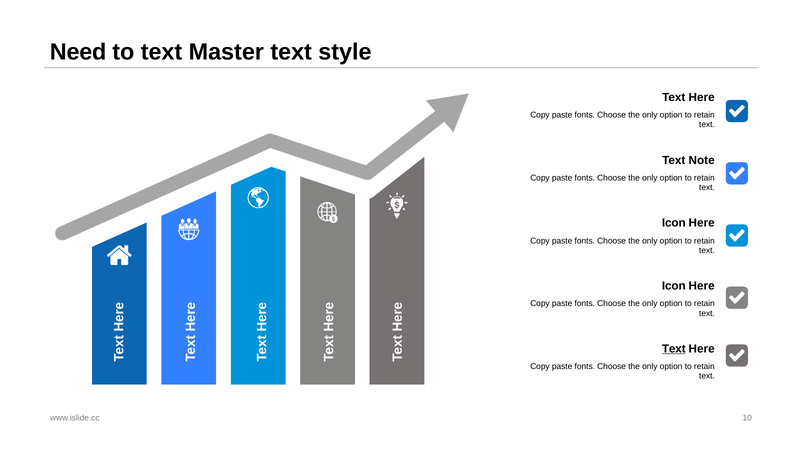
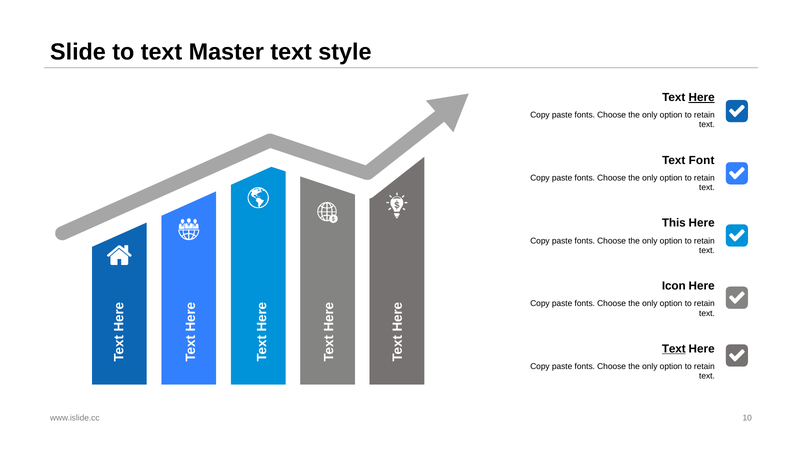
Need: Need -> Slide
Here at (702, 97) underline: none -> present
Note: Note -> Font
Icon at (674, 223): Icon -> This
